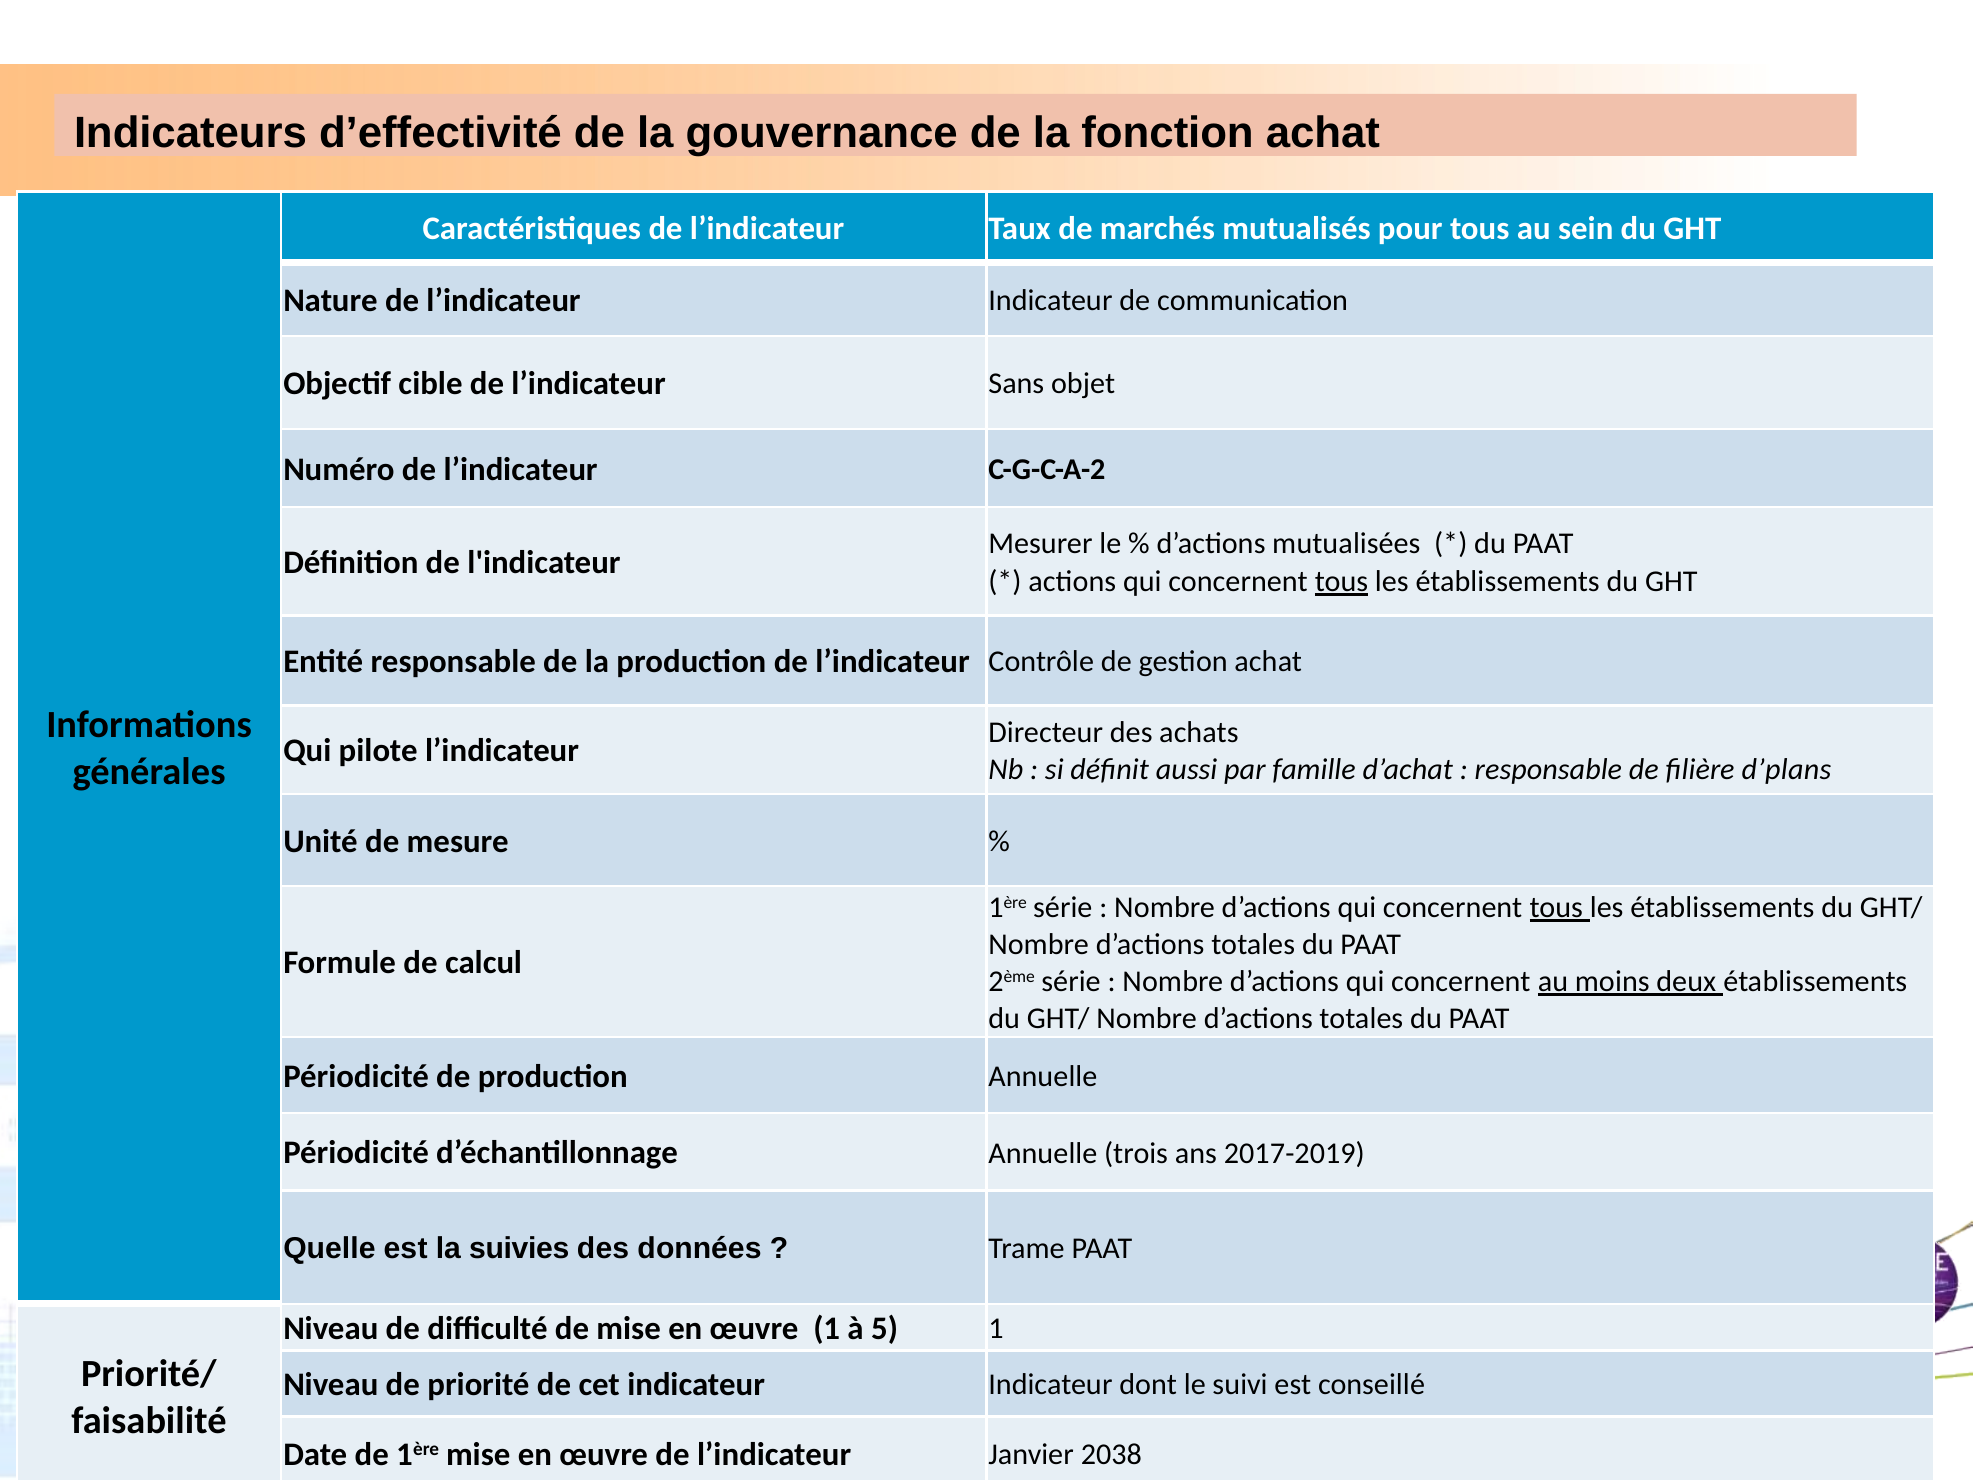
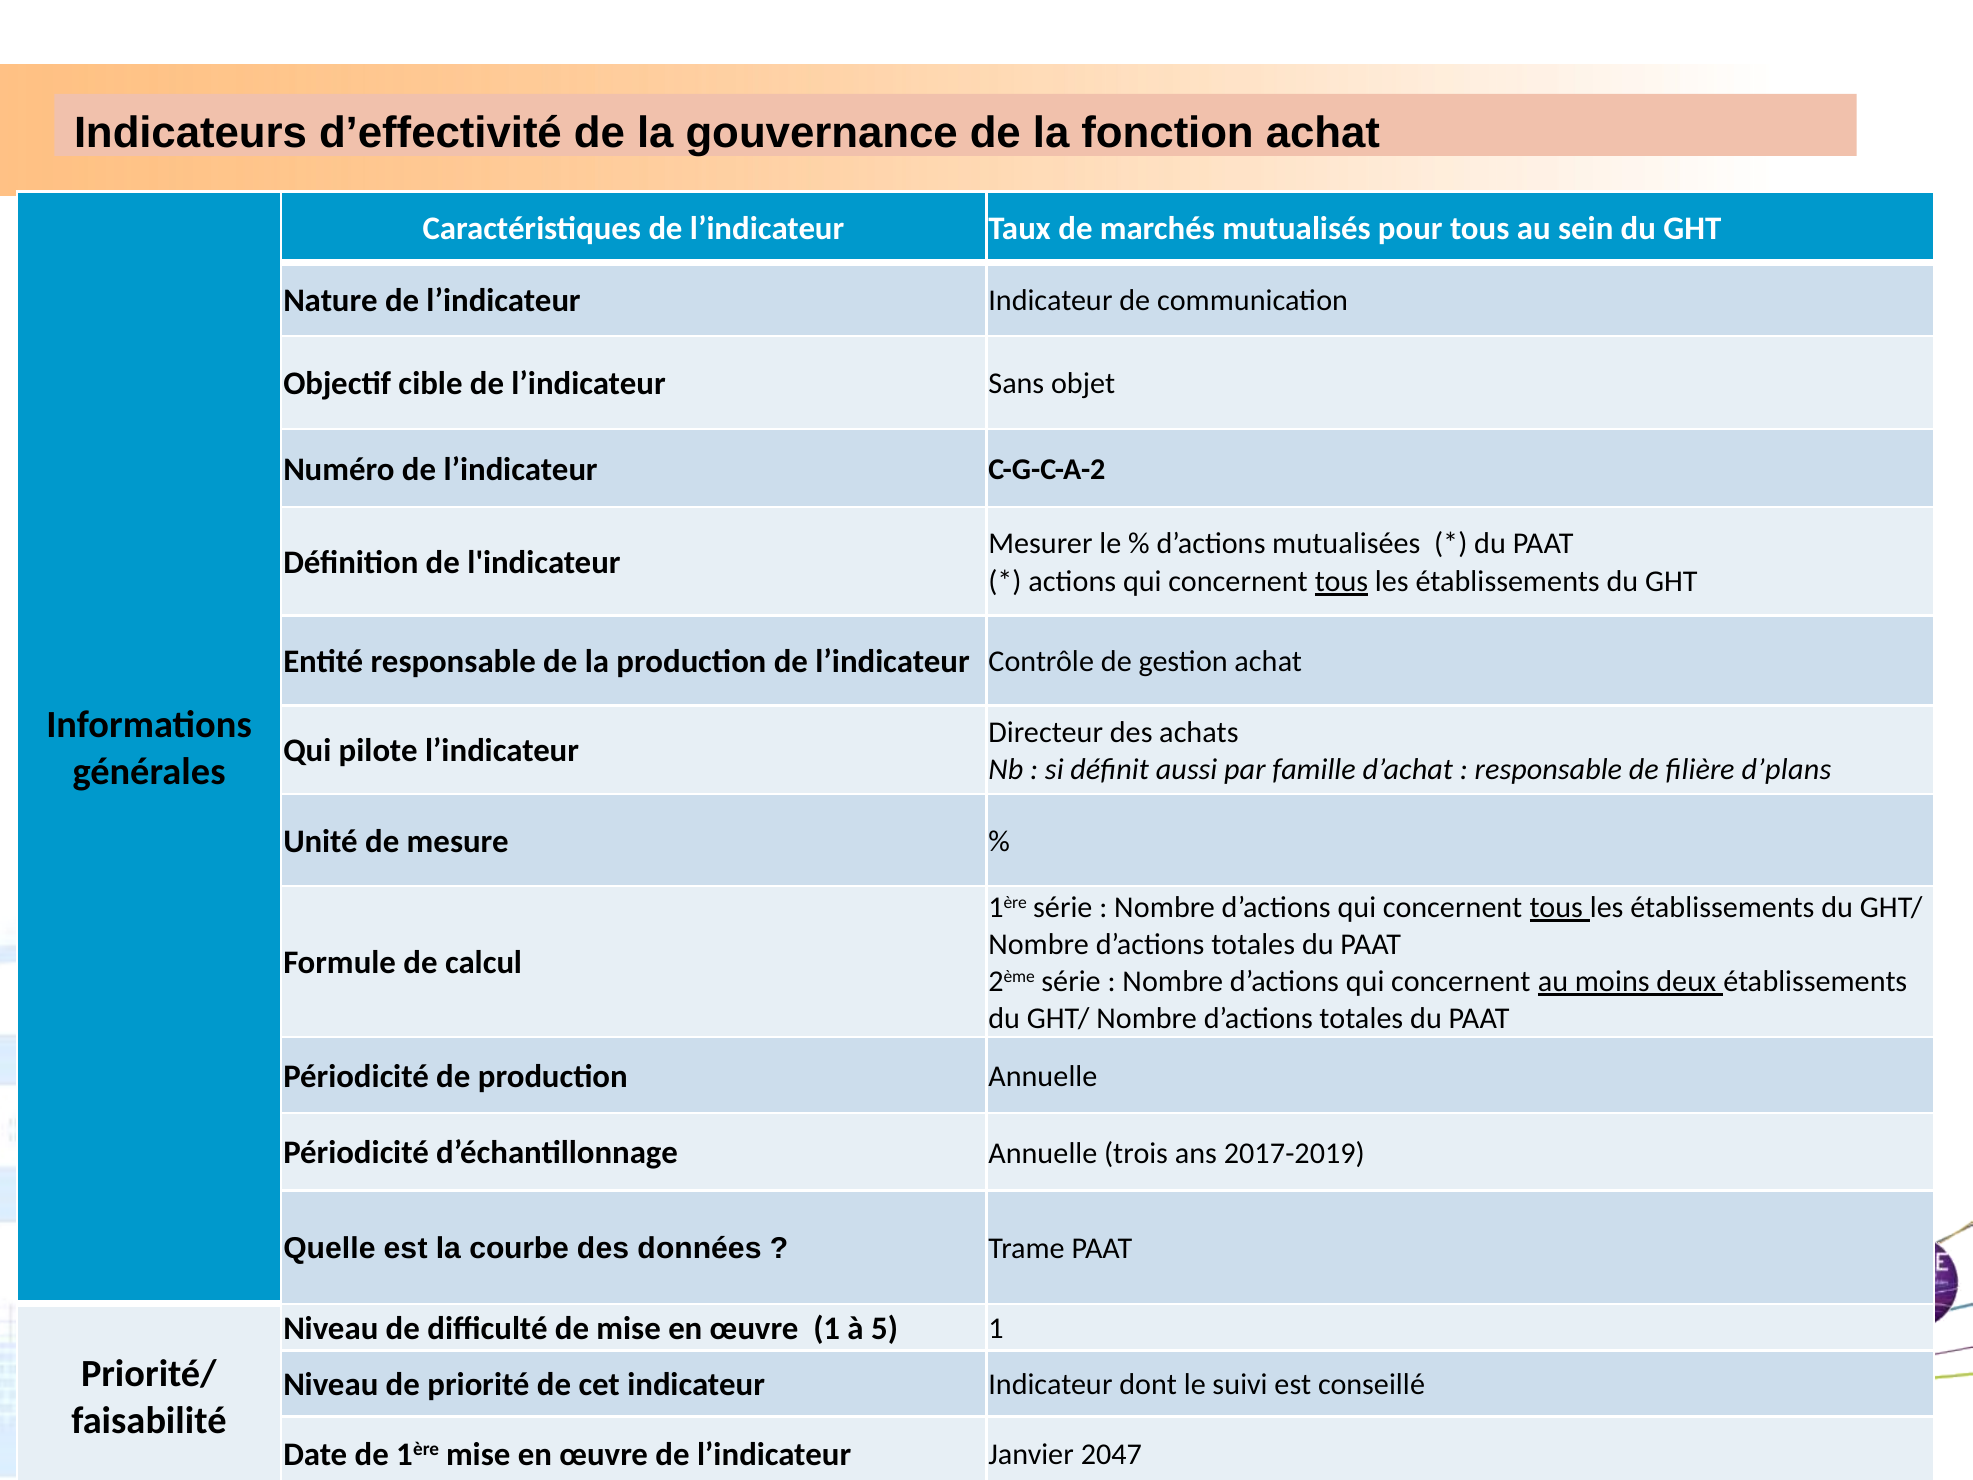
suivies: suivies -> courbe
2038: 2038 -> 2047
